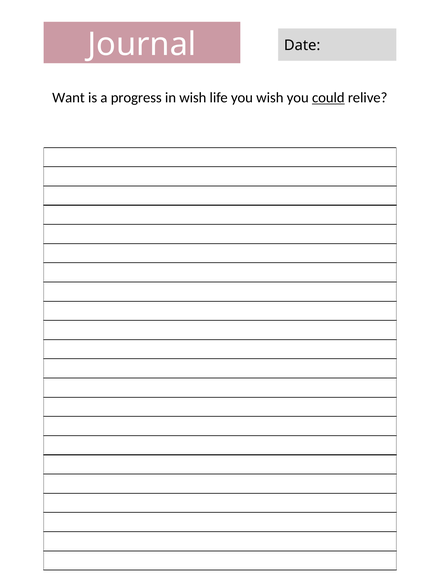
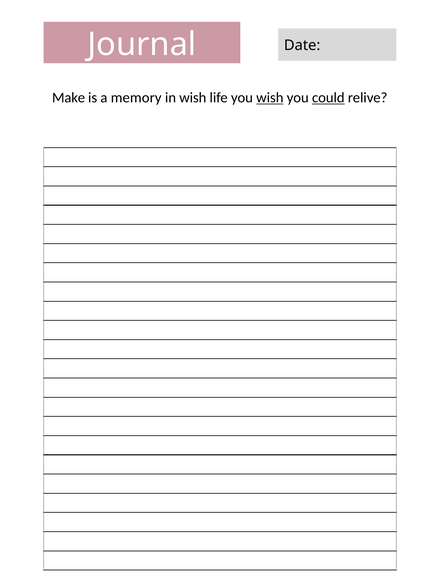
Want: Want -> Make
progress: progress -> memory
wish at (270, 98) underline: none -> present
